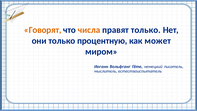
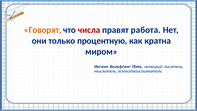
числа colour: orange -> red
правят только: только -> работа
может: может -> кратна
